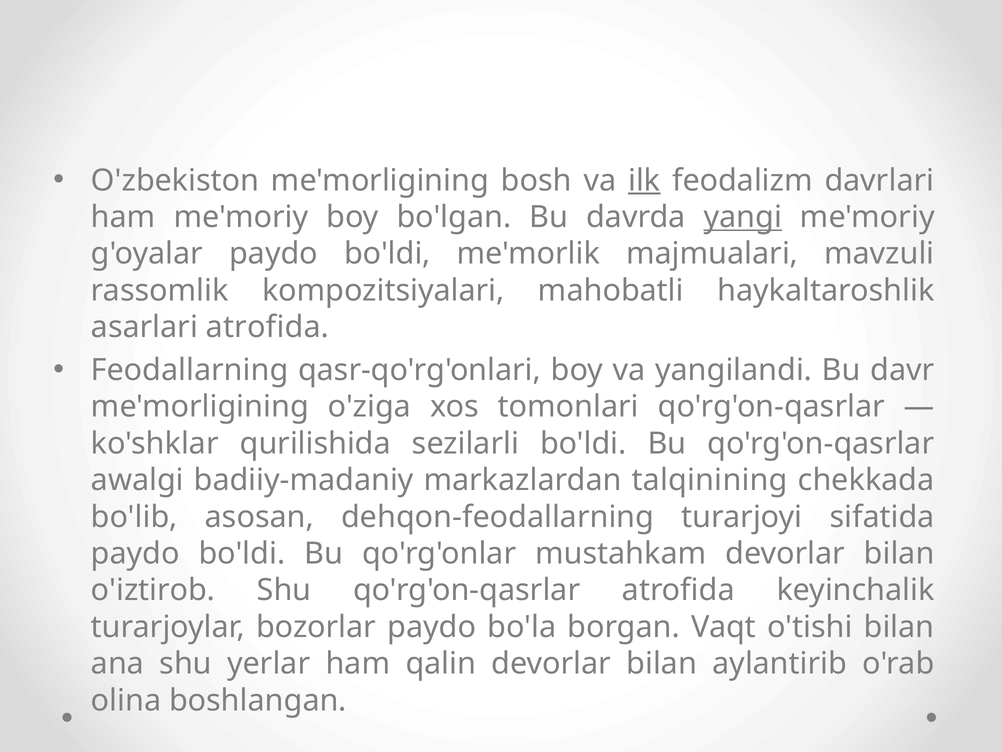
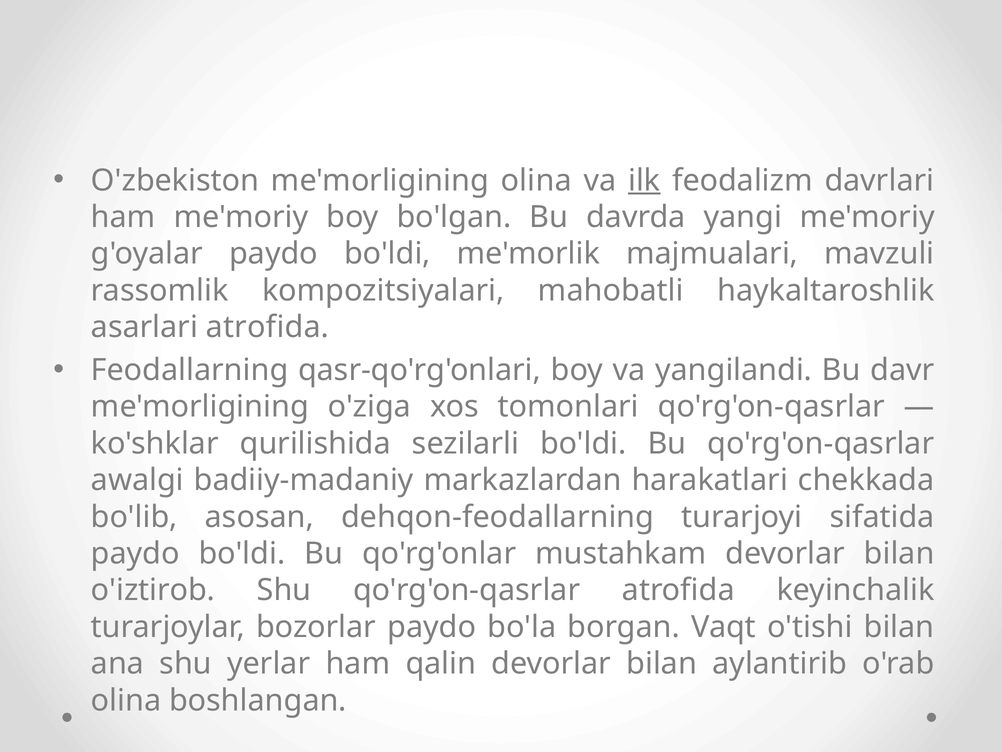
me'morligining bosh: bosh -> olina
yangi underline: present -> none
talqinining: talqinining -> harakatlari
